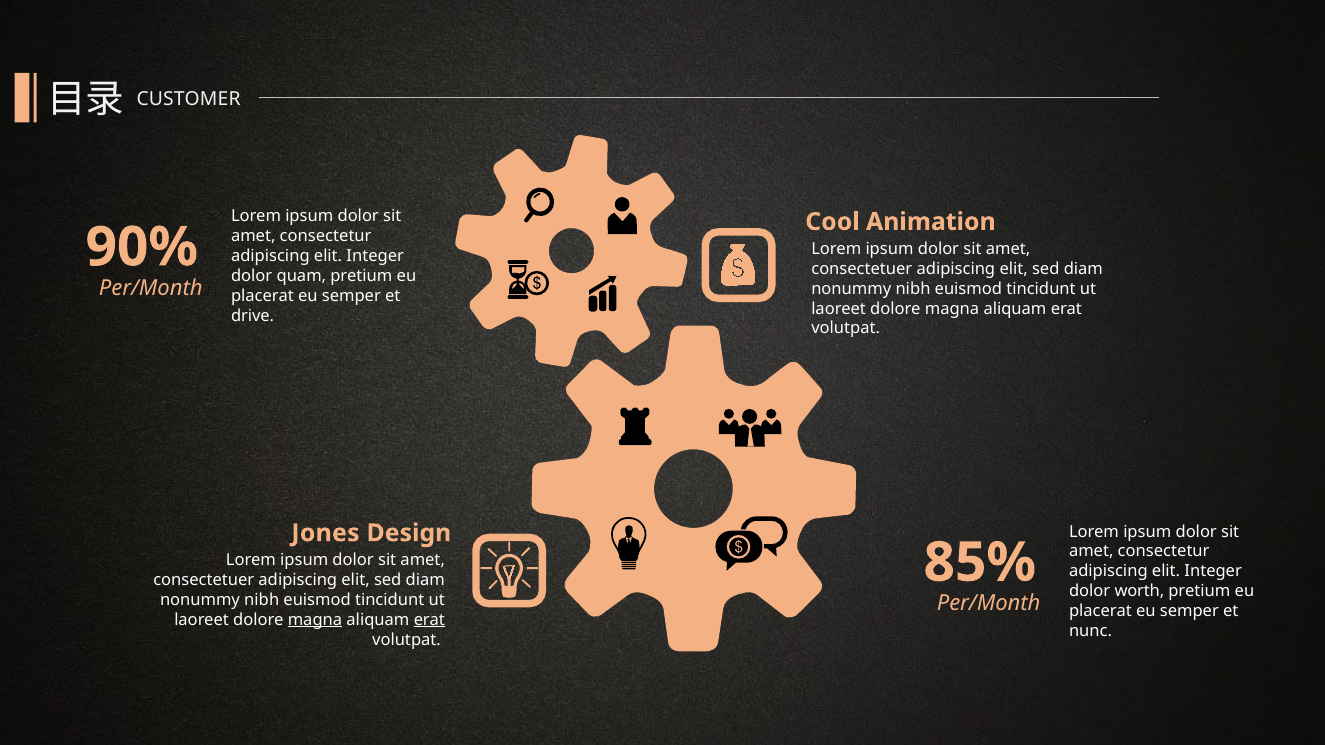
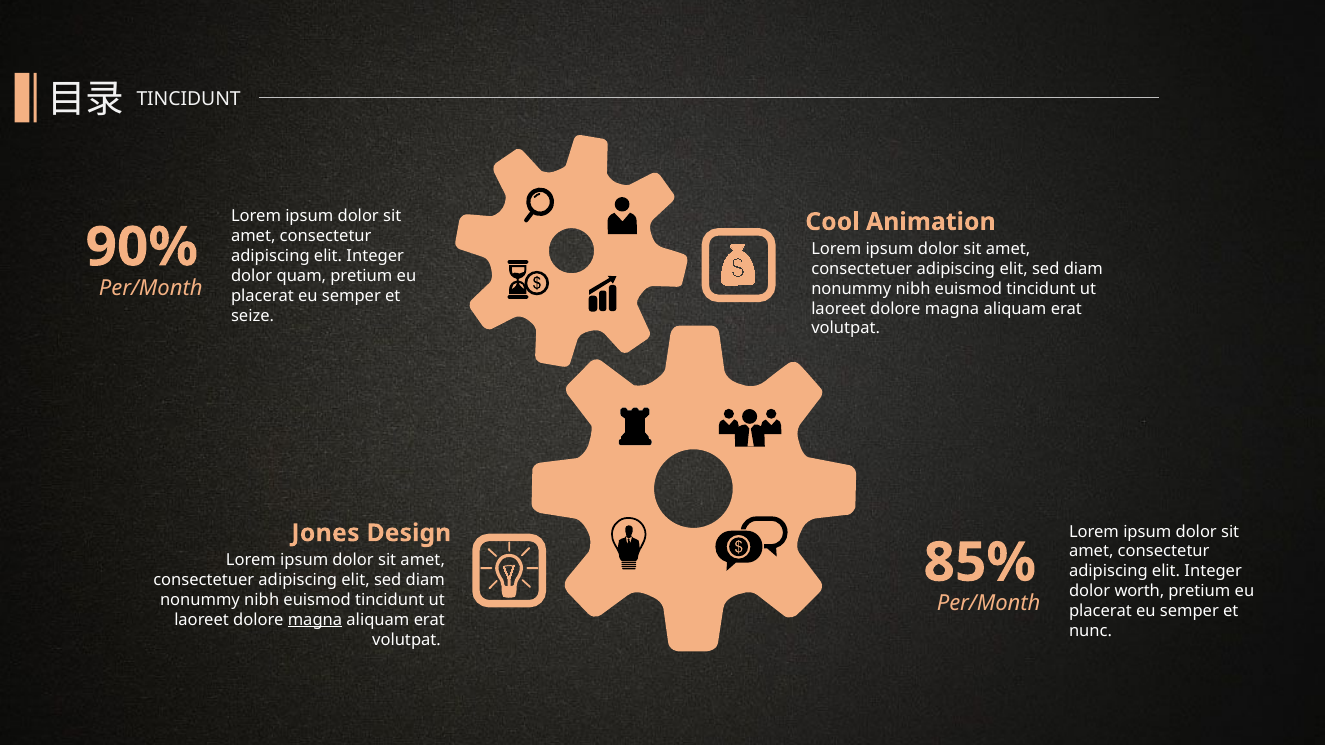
CUSTOMER at (189, 99): CUSTOMER -> TINCIDUNT
drive: drive -> seize
erat at (429, 620) underline: present -> none
